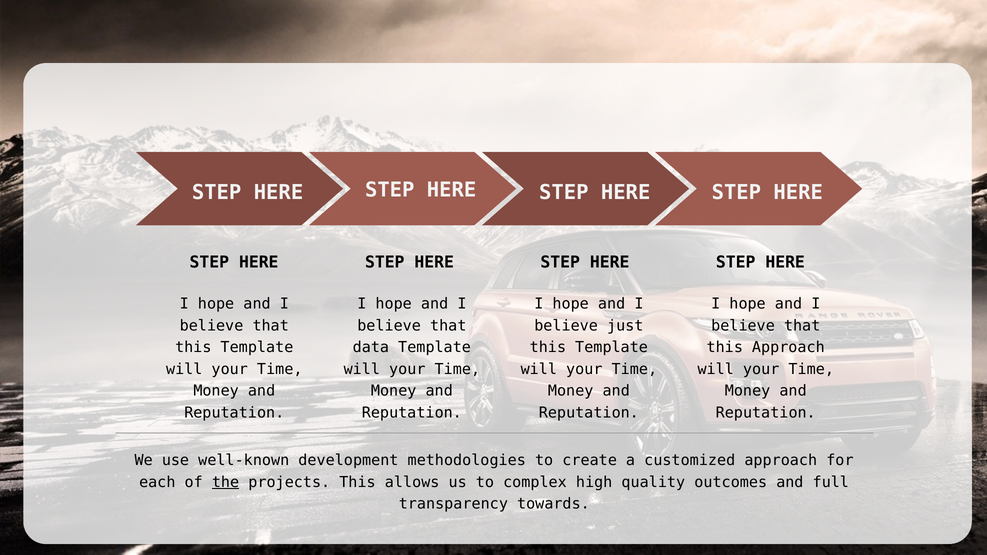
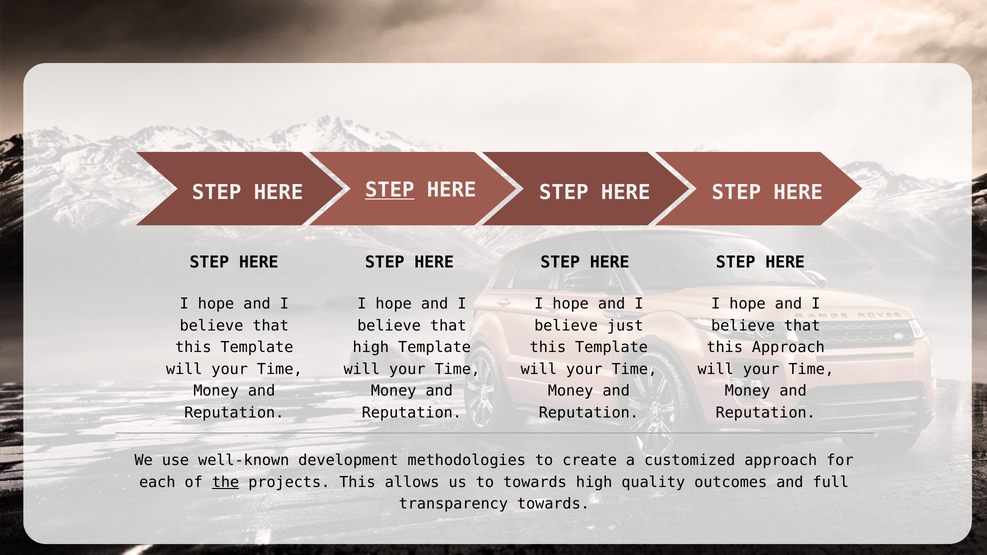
STEP at (390, 190) underline: none -> present
data at (371, 348): data -> high
to complex: complex -> towards
